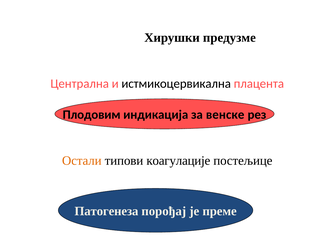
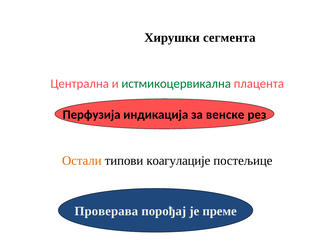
предузме: предузме -> сегмента
истмикоцервикална colour: black -> green
Плодовим: Плодовим -> Перфузија
Патогенеза: Патогенеза -> Проверава
